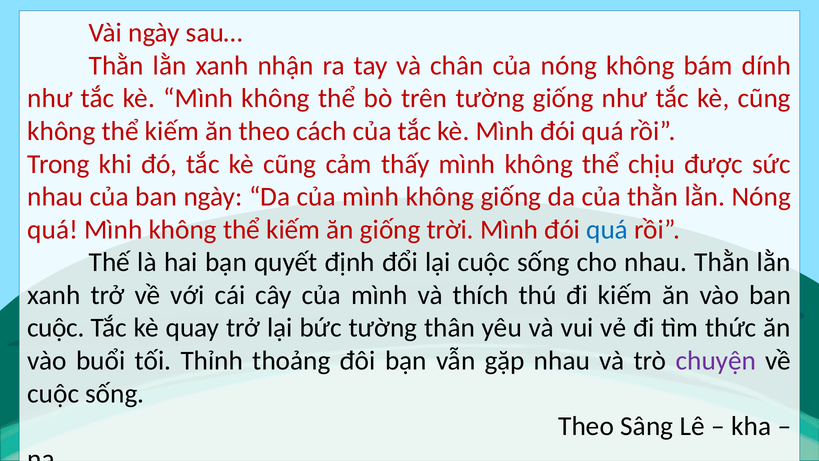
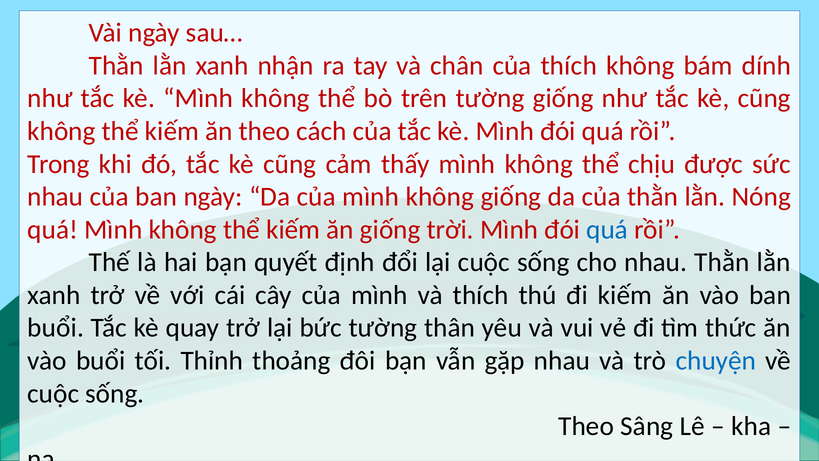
của nóng: nóng -> thích
cuộc at (56, 328): cuộc -> buổi
chuyện colour: purple -> blue
